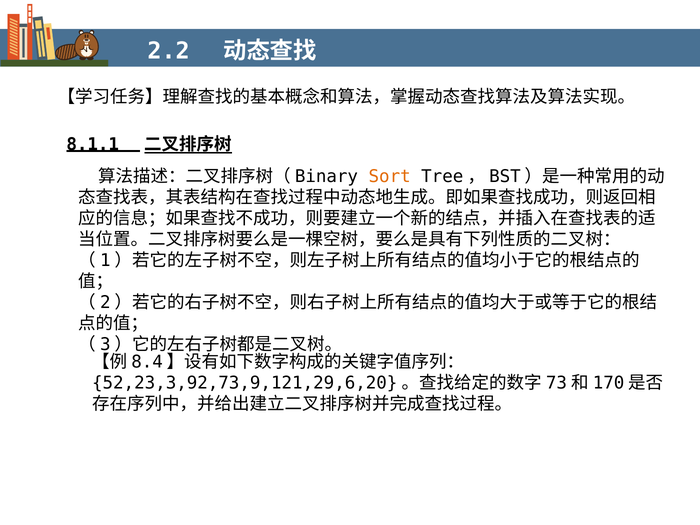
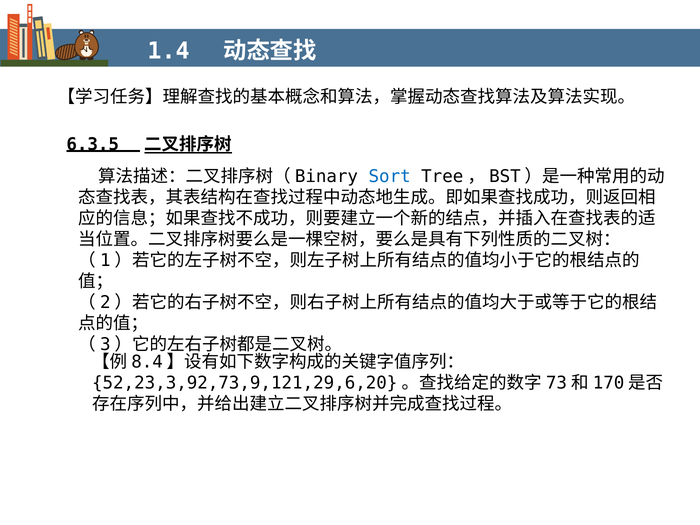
2.2: 2.2 -> 1.4
8.1.1: 8.1.1 -> 6.3.5
Sort colour: orange -> blue
